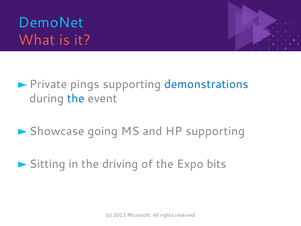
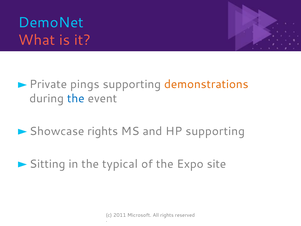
demonstrations colour: blue -> orange
going at (103, 131): going -> rights
driving: driving -> typical
bits: bits -> site
